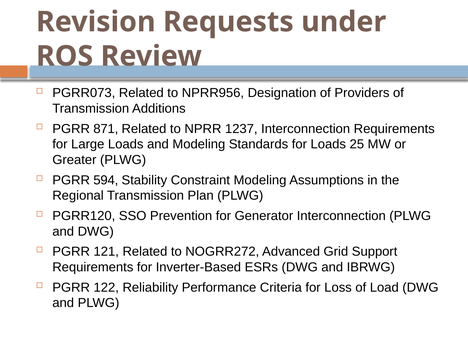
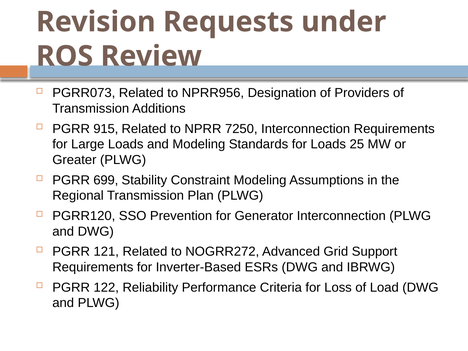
871: 871 -> 915
1237: 1237 -> 7250
594: 594 -> 699
